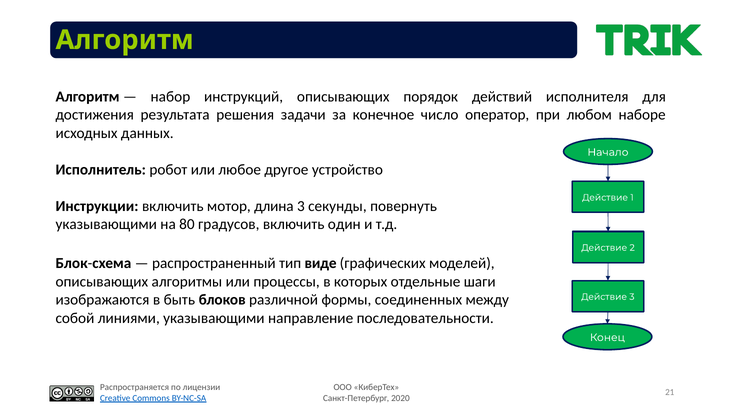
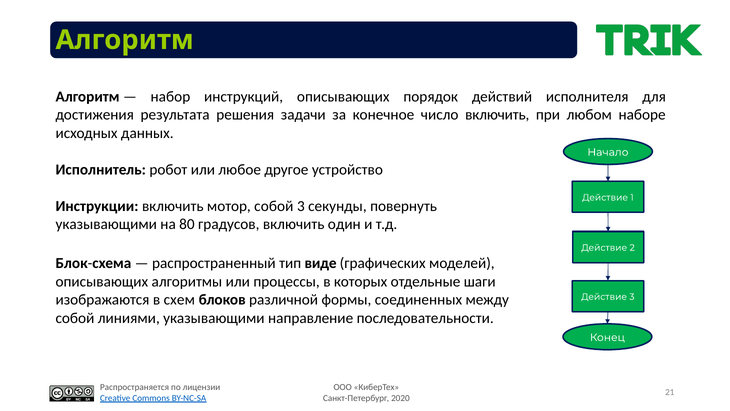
число оператор: оператор -> включить
мотор длина: длина -> собой
быть: быть -> схем
